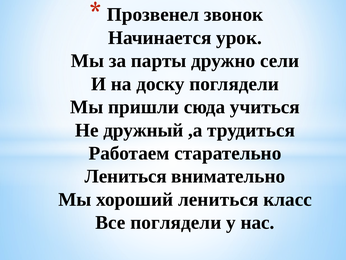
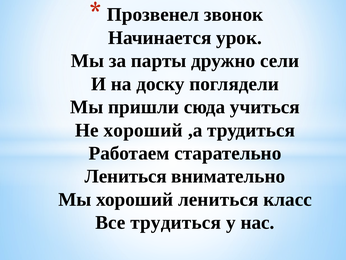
Не дружный: дружный -> хороший
Все поглядели: поглядели -> трудиться
